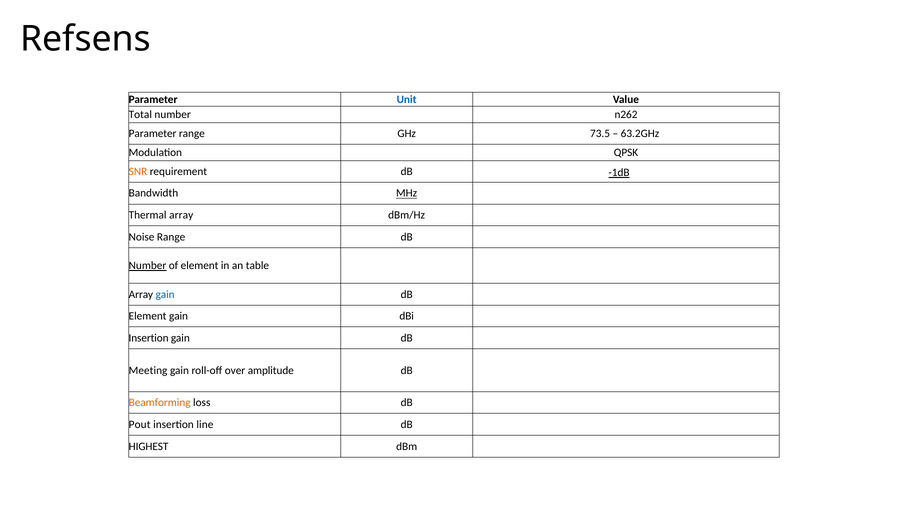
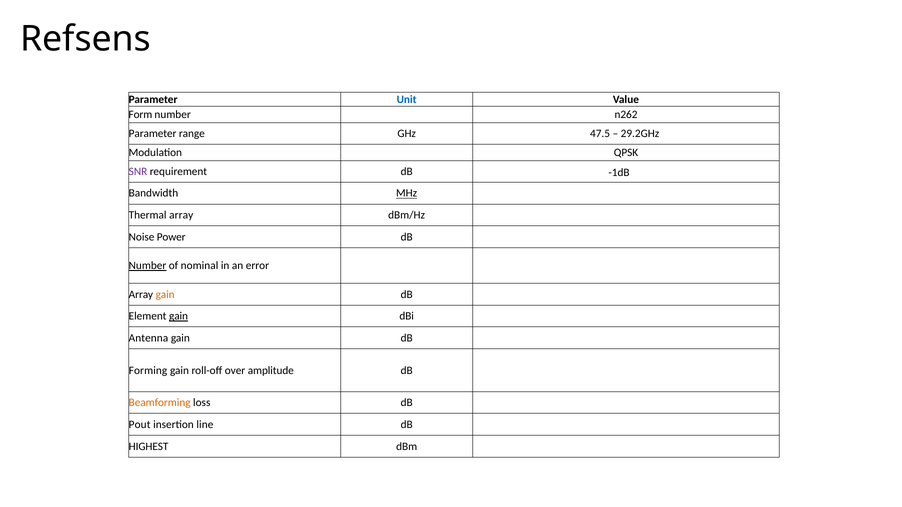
Total: Total -> Form
73.5: 73.5 -> 47.5
63.2GHz: 63.2GHz -> 29.2GHz
SNR colour: orange -> purple
-1dB underline: present -> none
Noise Range: Range -> Power
of element: element -> nominal
table: table -> error
gain at (165, 295) colour: blue -> orange
gain at (179, 316) underline: none -> present
Insertion at (149, 338): Insertion -> Antenna
Meeting: Meeting -> Forming
